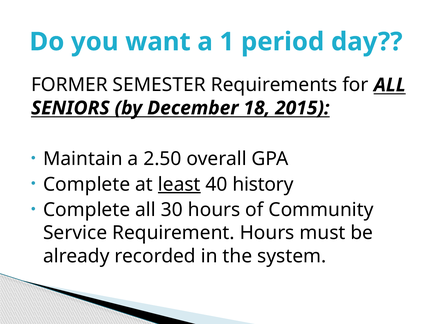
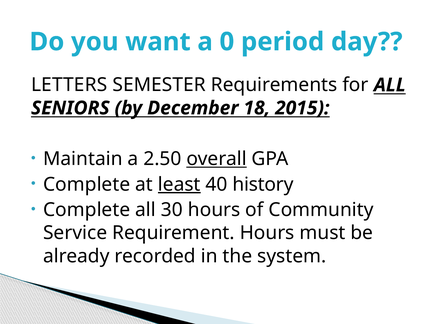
1: 1 -> 0
FORMER: FORMER -> LETTERS
overall underline: none -> present
